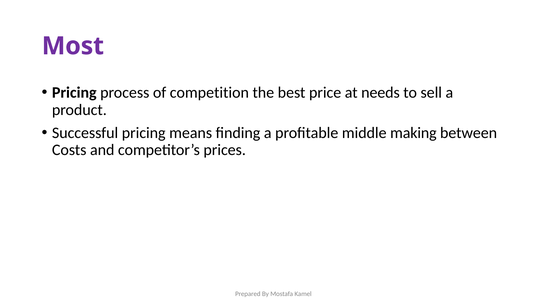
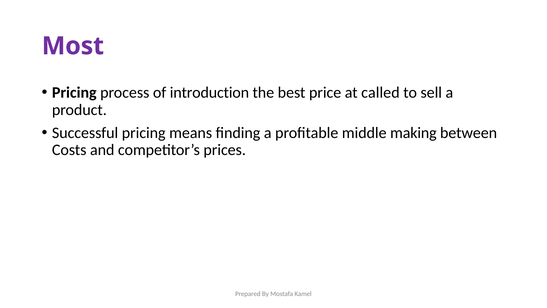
competition: competition -> introduction
needs: needs -> called
